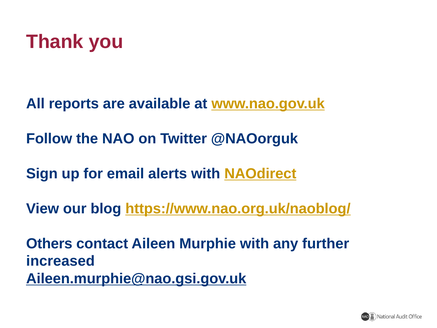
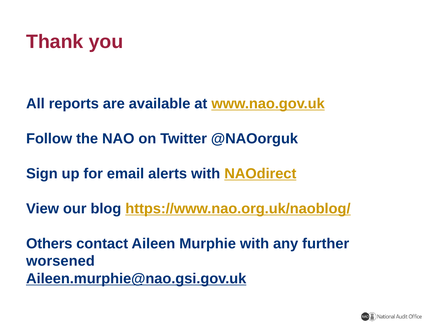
increased: increased -> worsened
